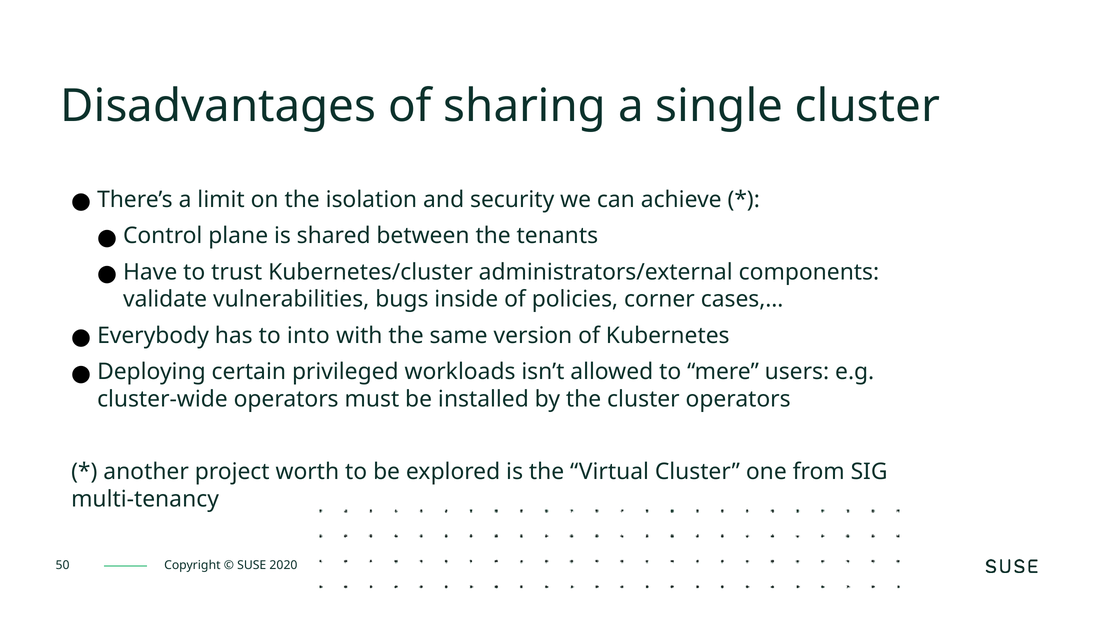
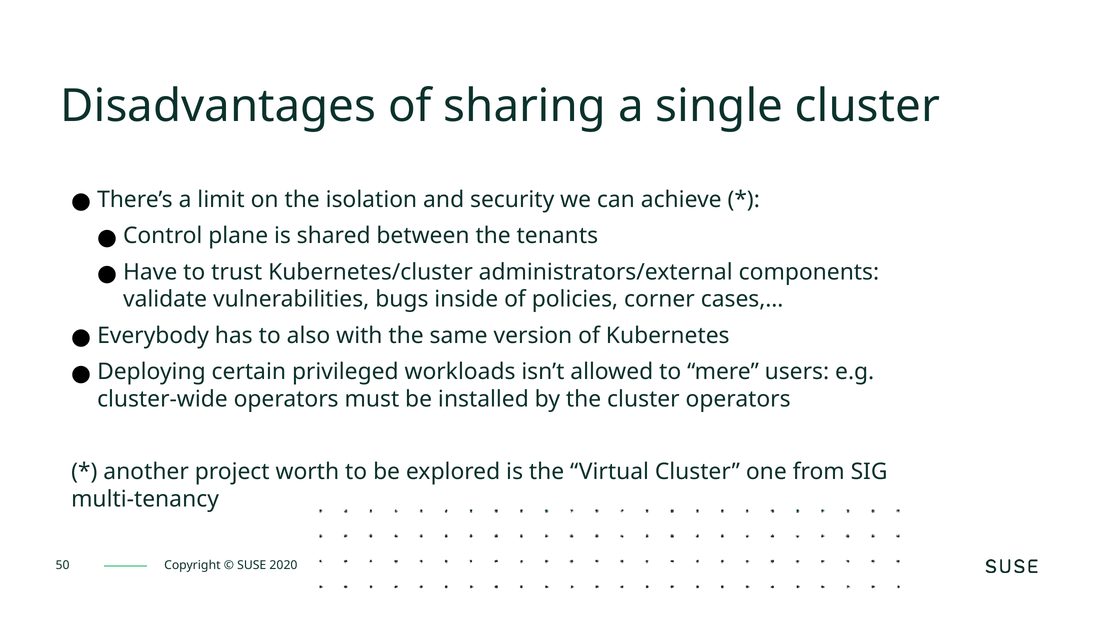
into: into -> also
